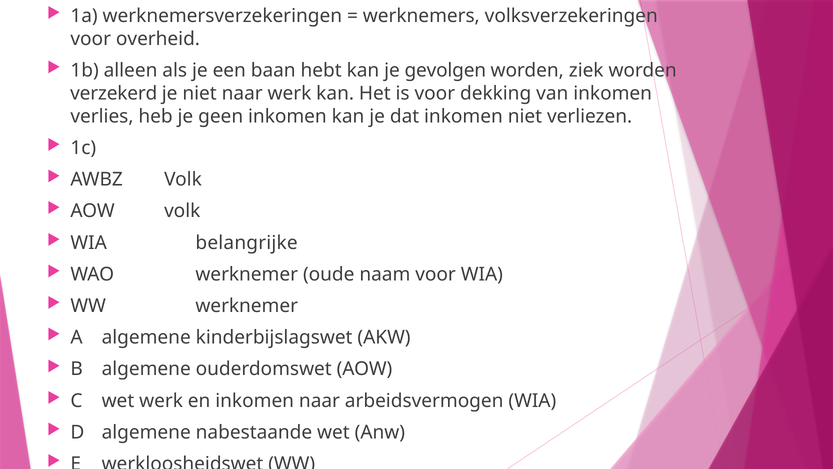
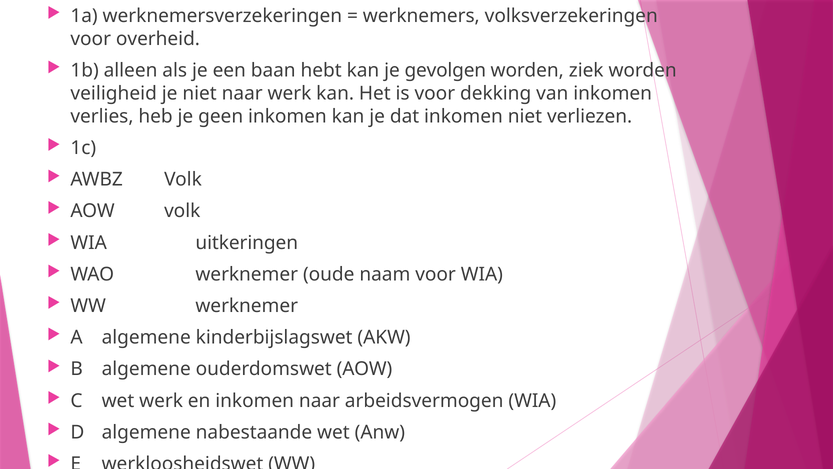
verzekerd: verzekerd -> veiligheid
belangrijke: belangrijke -> uitkeringen
